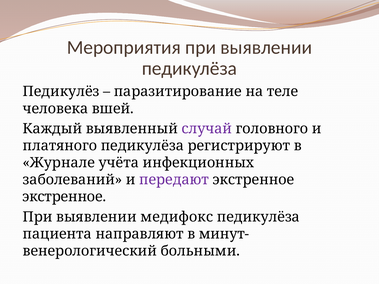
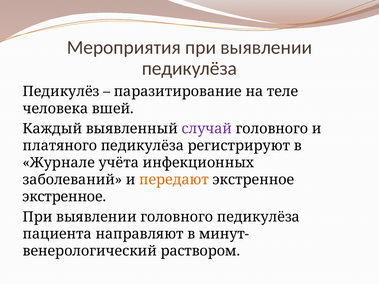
передают colour: purple -> orange
выявлении медифокс: медифокс -> головного
больными: больными -> раствором
